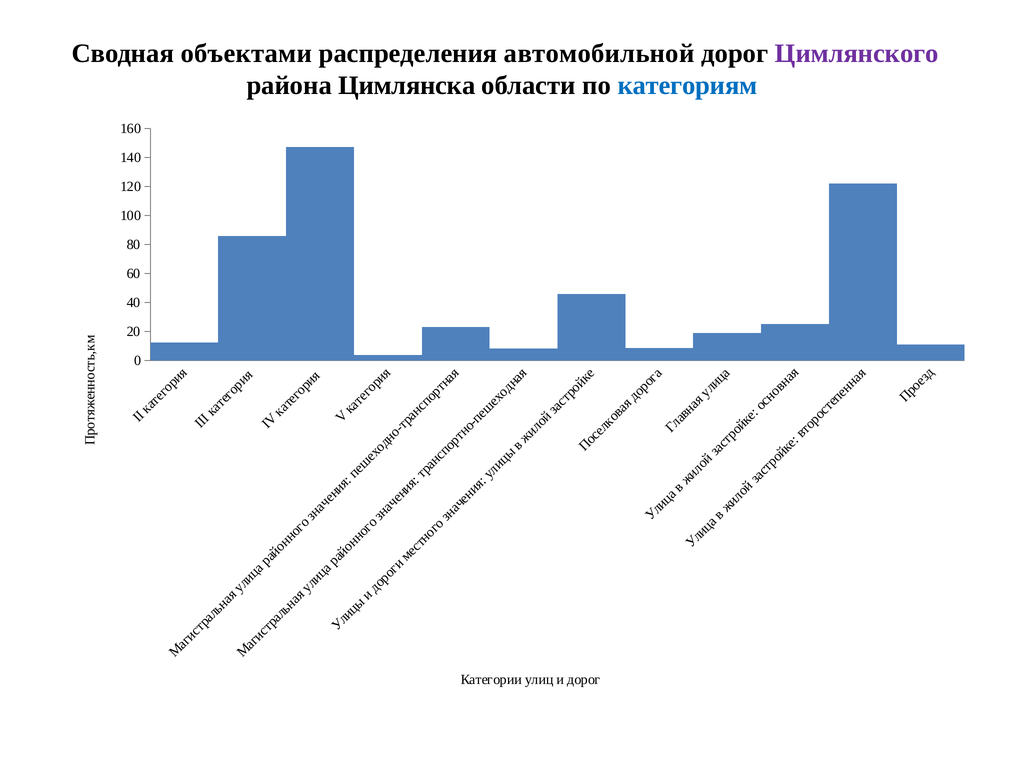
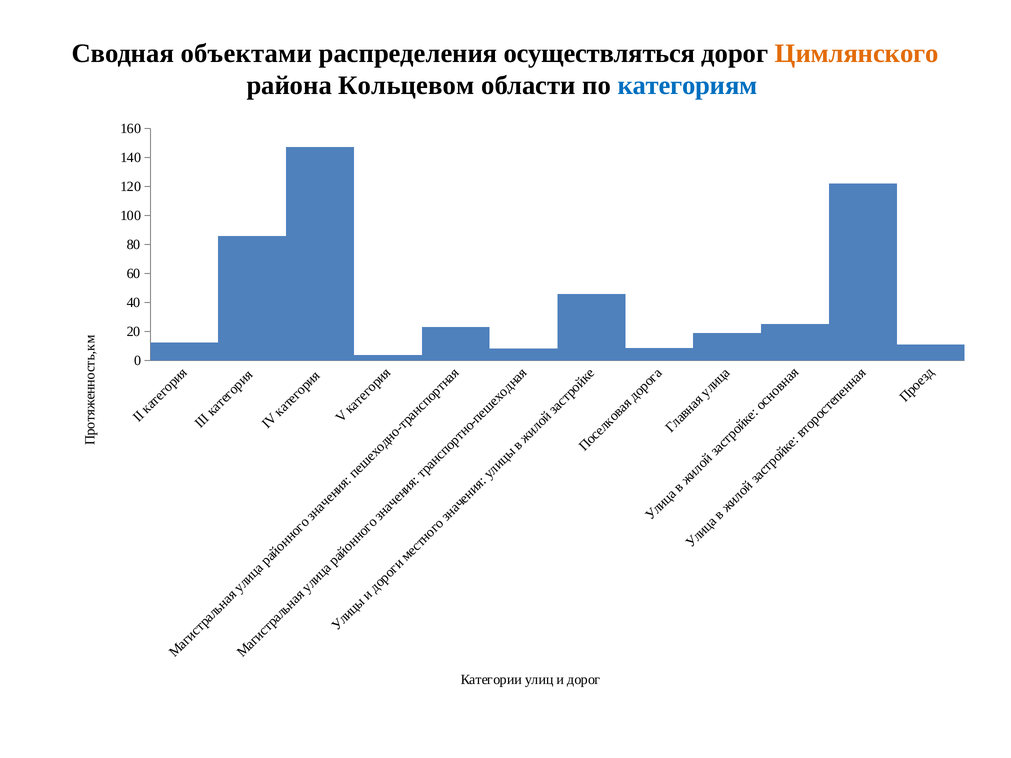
автомобильной: автомобильной -> осуществляться
Цимлянского colour: purple -> orange
Цимлянска: Цимлянска -> Кольцевом
